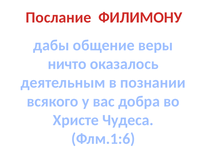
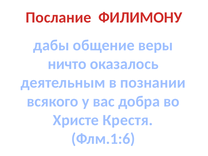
Чудеса: Чудеса -> Крестя
